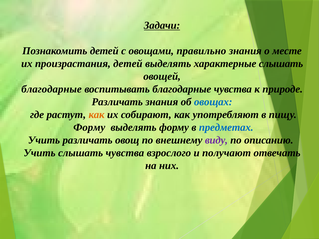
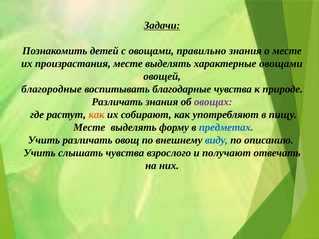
произрастания детей: детей -> месте
характерные слышать: слышать -> овощами
благодарные at (52, 89): благодарные -> благородные
овощах colour: blue -> purple
Форму at (89, 127): Форму -> Месте
виду colour: purple -> blue
